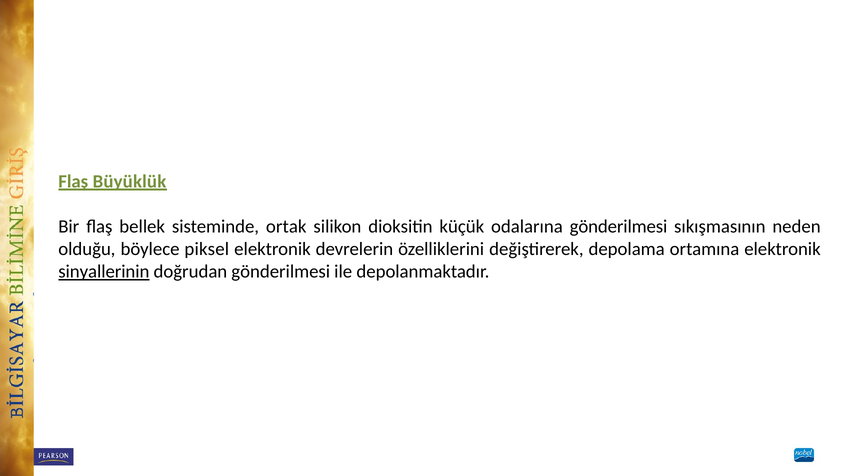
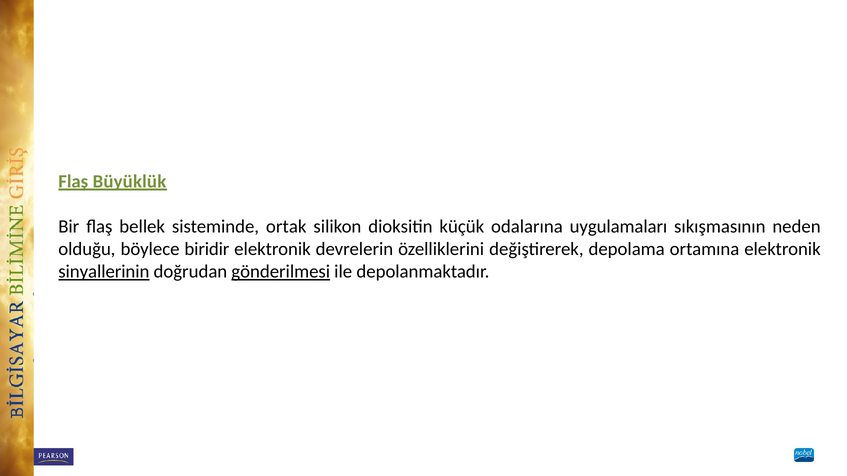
odalarına gönderilmesi: gönderilmesi -> uygulamaları
piksel: piksel -> biridir
gönderilmesi at (281, 272) underline: none -> present
